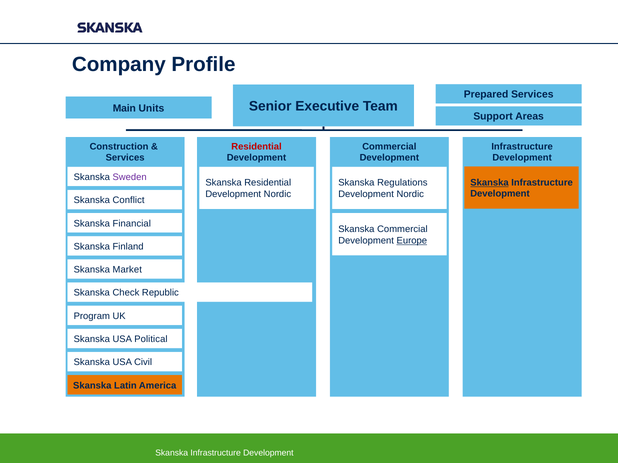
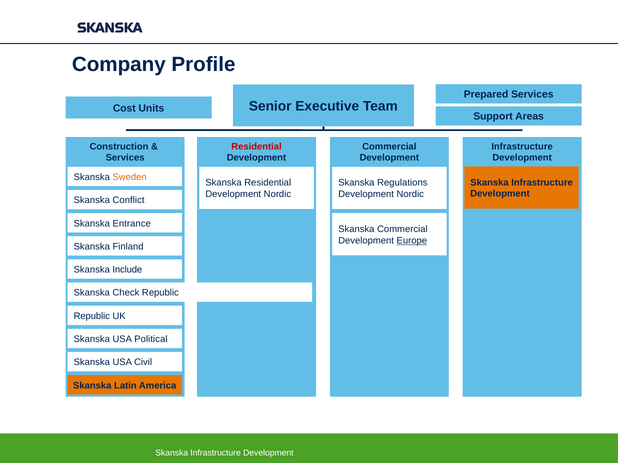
Main: Main -> Cost
Sweden colour: purple -> orange
Skanska at (490, 183) underline: present -> none
Financial: Financial -> Entrance
Market: Market -> Include
Program at (92, 316): Program -> Republic
